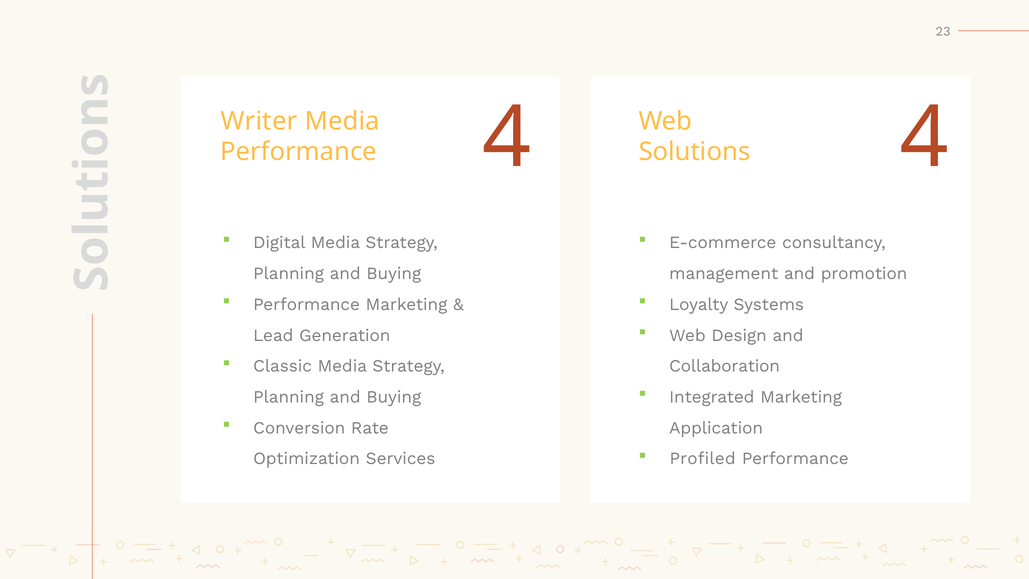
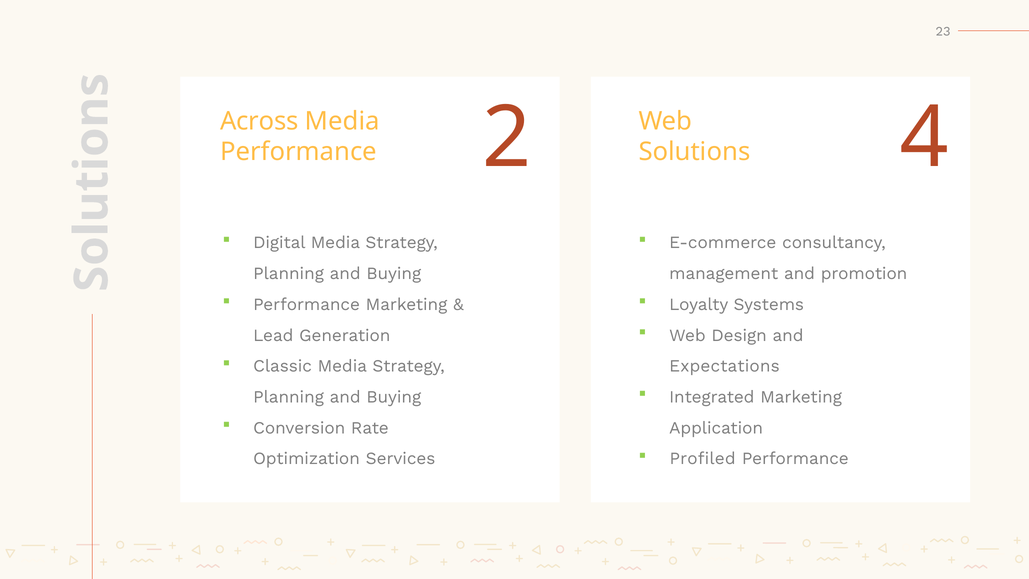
Writer: Writer -> Across
Performance 4: 4 -> 2
Collaboration: Collaboration -> Expectations
